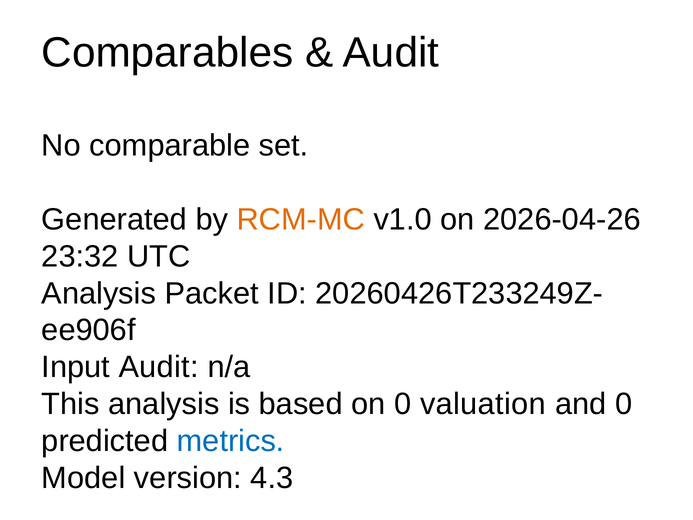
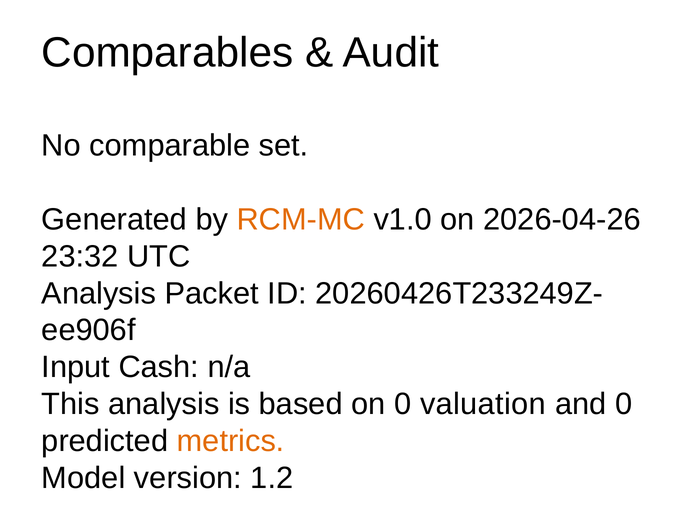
Input Audit: Audit -> Cash
metrics colour: blue -> orange
4.3: 4.3 -> 1.2
